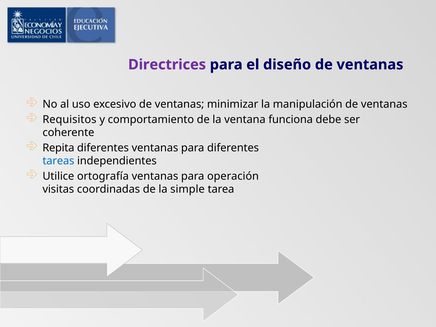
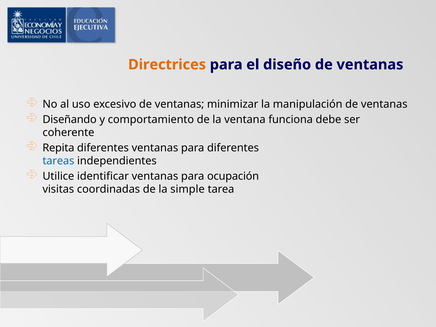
Directrices colour: purple -> orange
Requisitos: Requisitos -> Diseñando
ortografía: ortografía -> identificar
operación: operación -> ocupación
